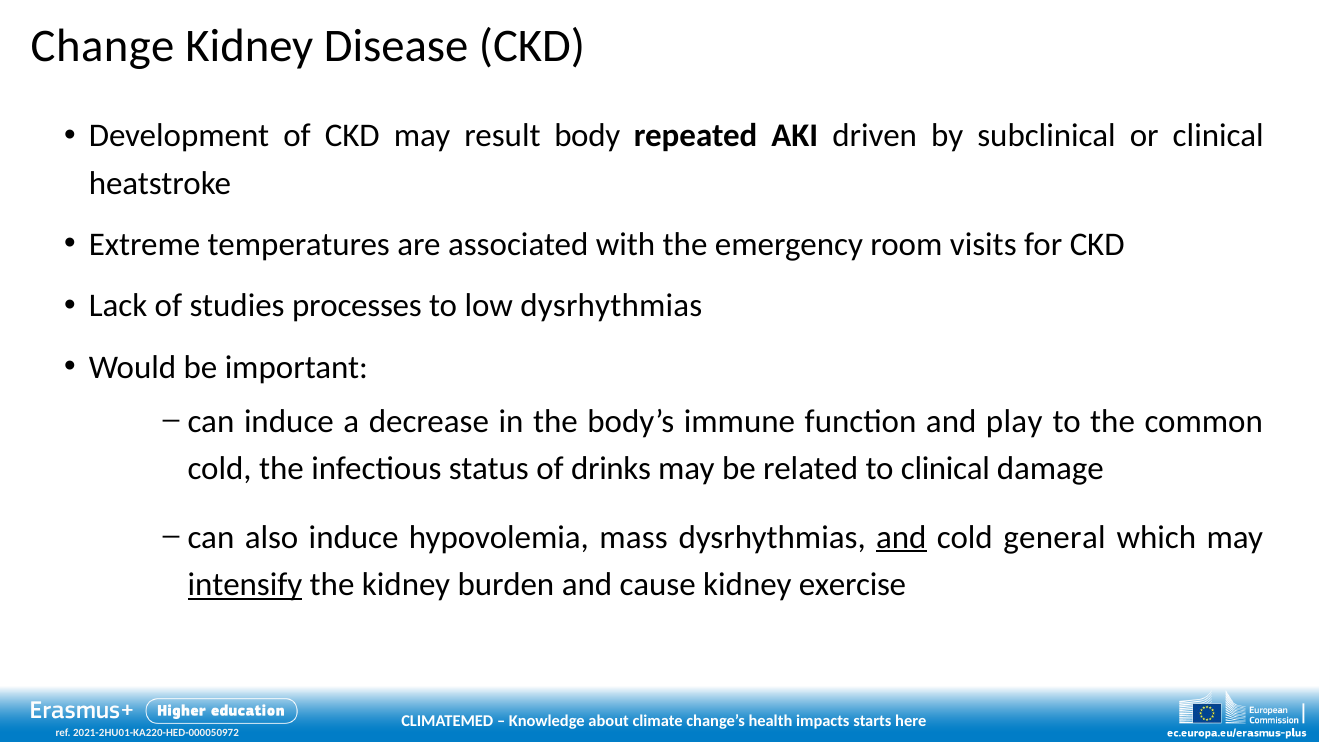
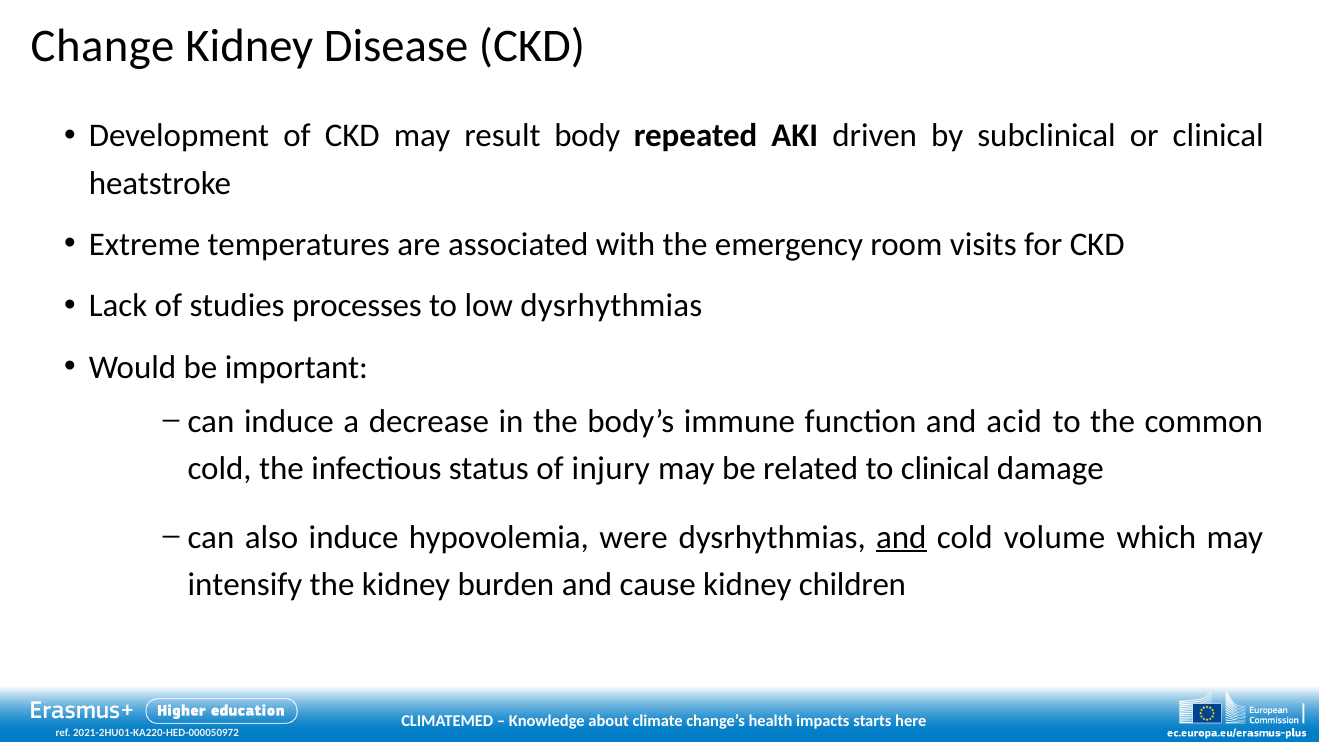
play: play -> acid
drinks: drinks -> injury
mass: mass -> were
general: general -> volume
intensify underline: present -> none
exercise: exercise -> children
